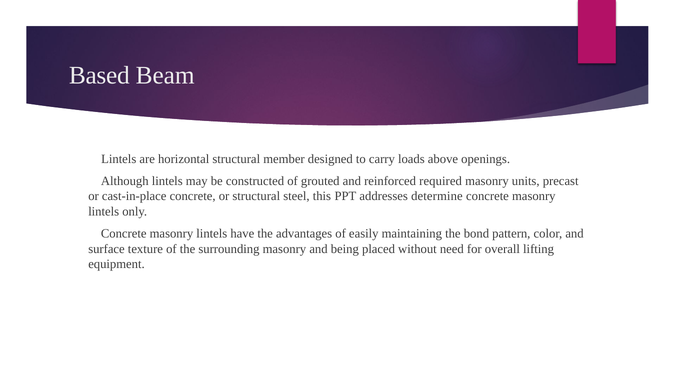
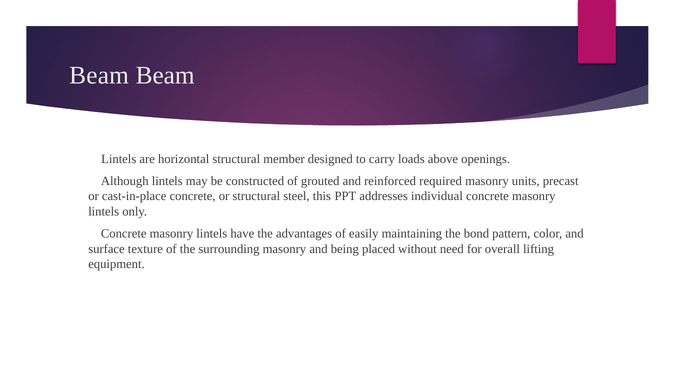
Based at (99, 75): Based -> Beam
determine: determine -> individual
